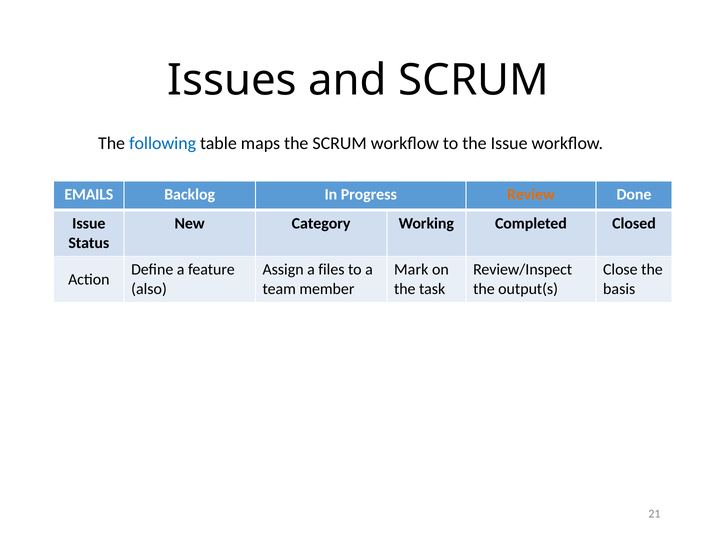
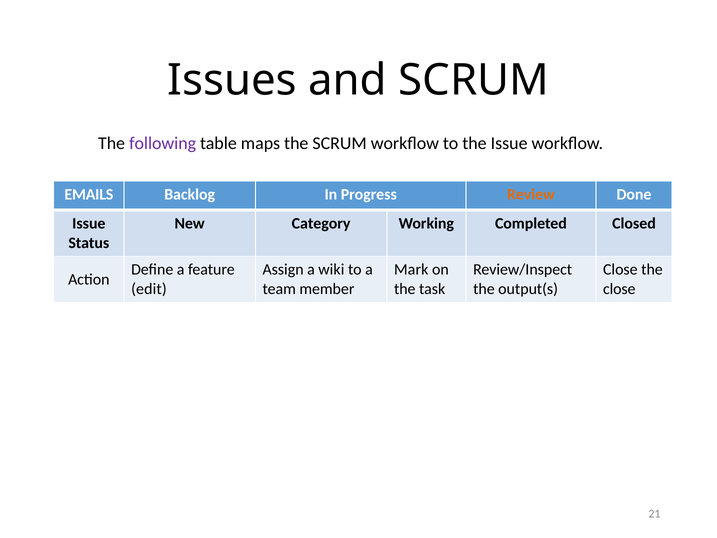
following colour: blue -> purple
files: files -> wiki
also: also -> edit
basis at (619, 289): basis -> close
